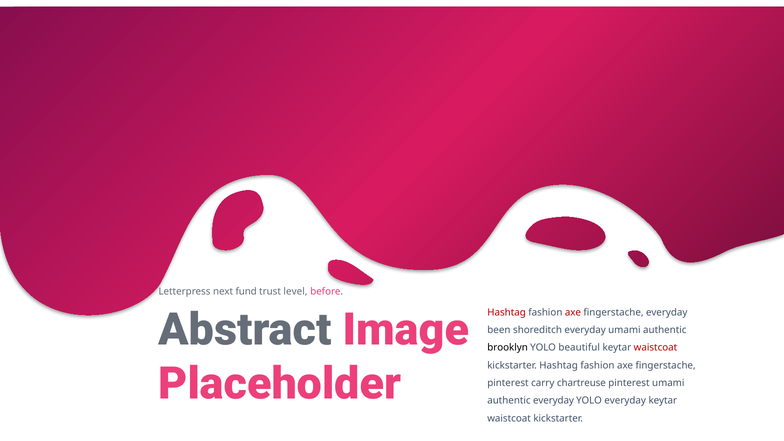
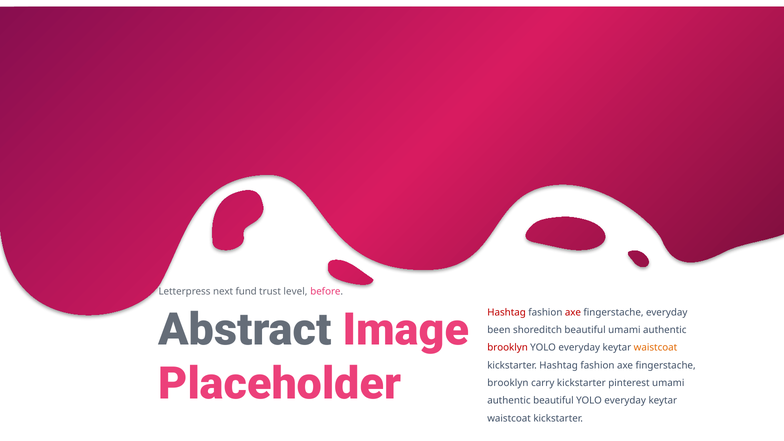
shoreditch everyday: everyday -> beautiful
brooklyn at (508, 348) colour: black -> red
beautiful at (579, 348): beautiful -> everyday
waistcoat at (655, 348) colour: red -> orange
pinterest at (508, 383): pinterest -> brooklyn
carry chartreuse: chartreuse -> kickstarter
authentic everyday: everyday -> beautiful
